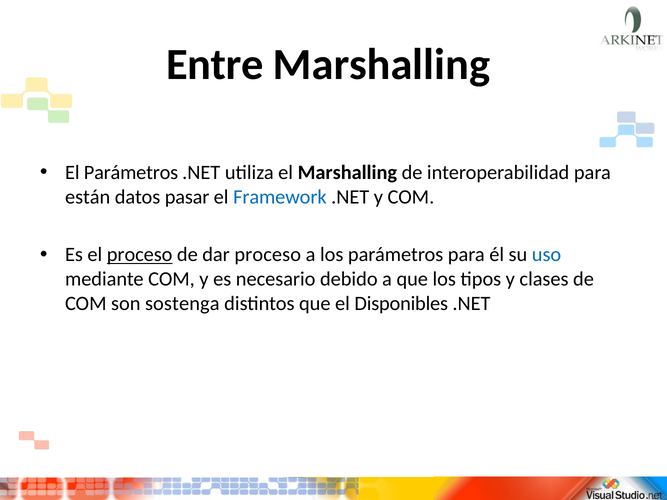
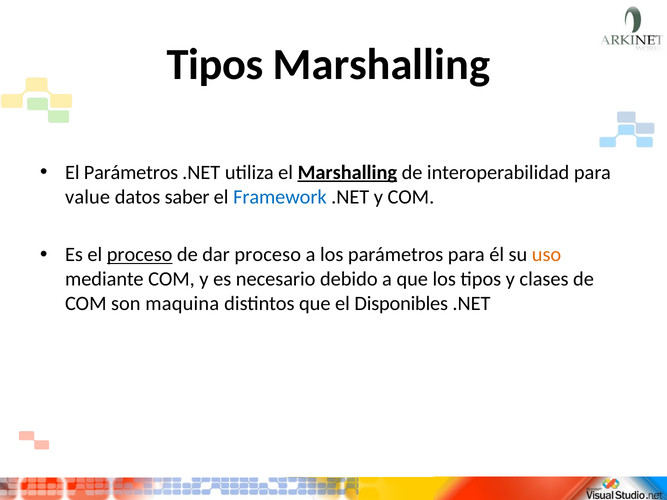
Entre at (215, 65): Entre -> Tipos
Marshalling at (347, 173) underline: none -> present
están: están -> value
pasar: pasar -> saber
uso colour: blue -> orange
sostenga: sostenga -> maquina
